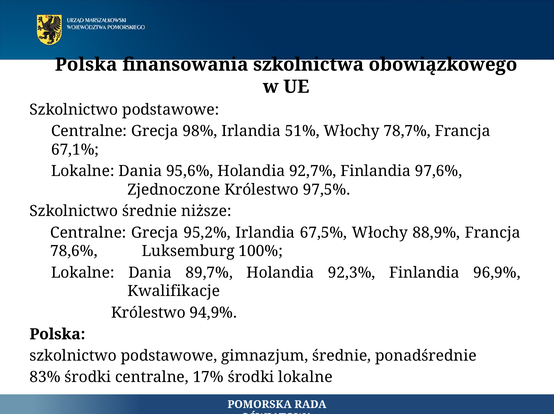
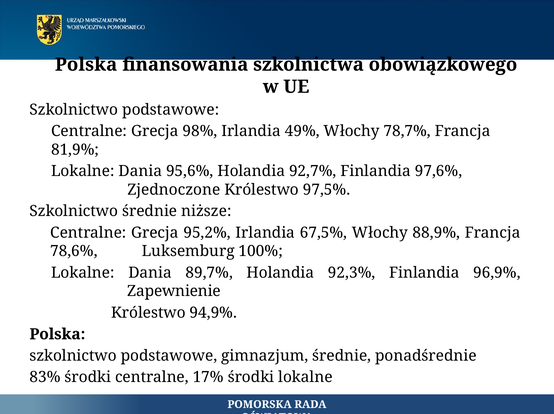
51%: 51% -> 49%
67,1%: 67,1% -> 81,9%
Kwalifikacje: Kwalifikacje -> Zapewnienie
